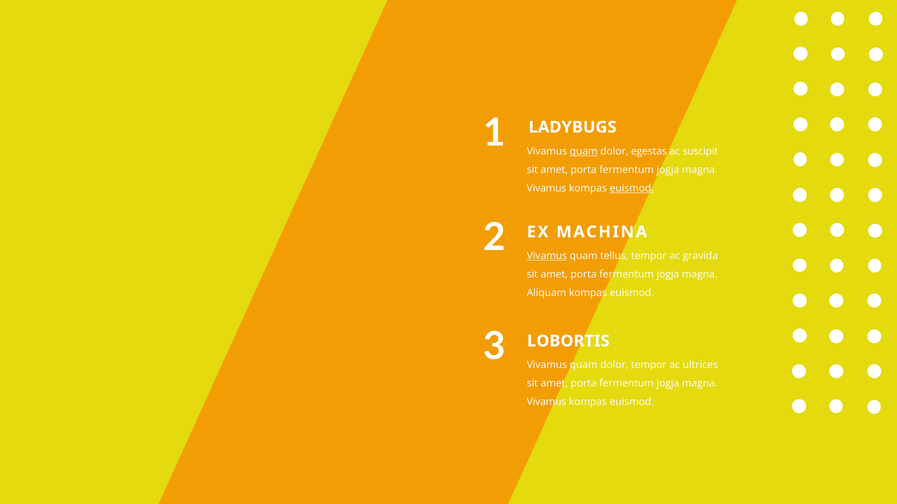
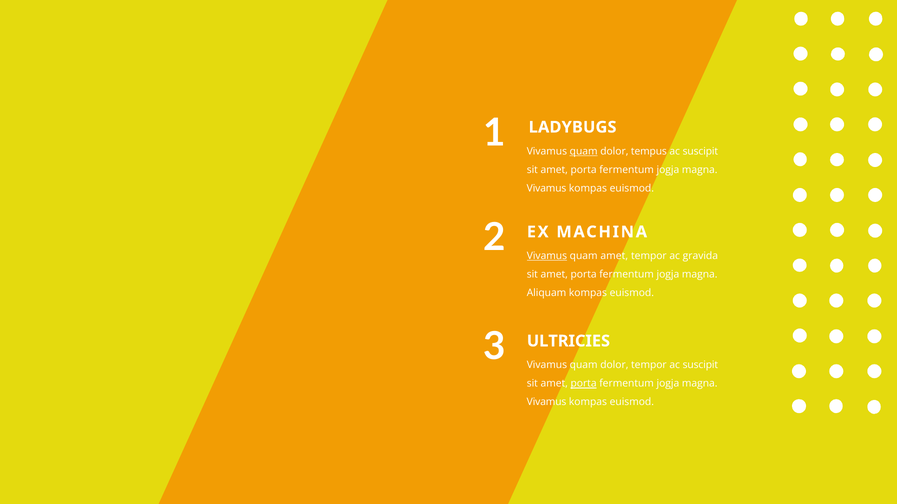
egestas: egestas -> tempus
euismod at (632, 188) underline: present -> none
quam tellus: tellus -> amet
LOBORTIS: LOBORTIS -> ULTRICIES
tempor ac ultrices: ultrices -> suscipit
porta at (584, 384) underline: none -> present
